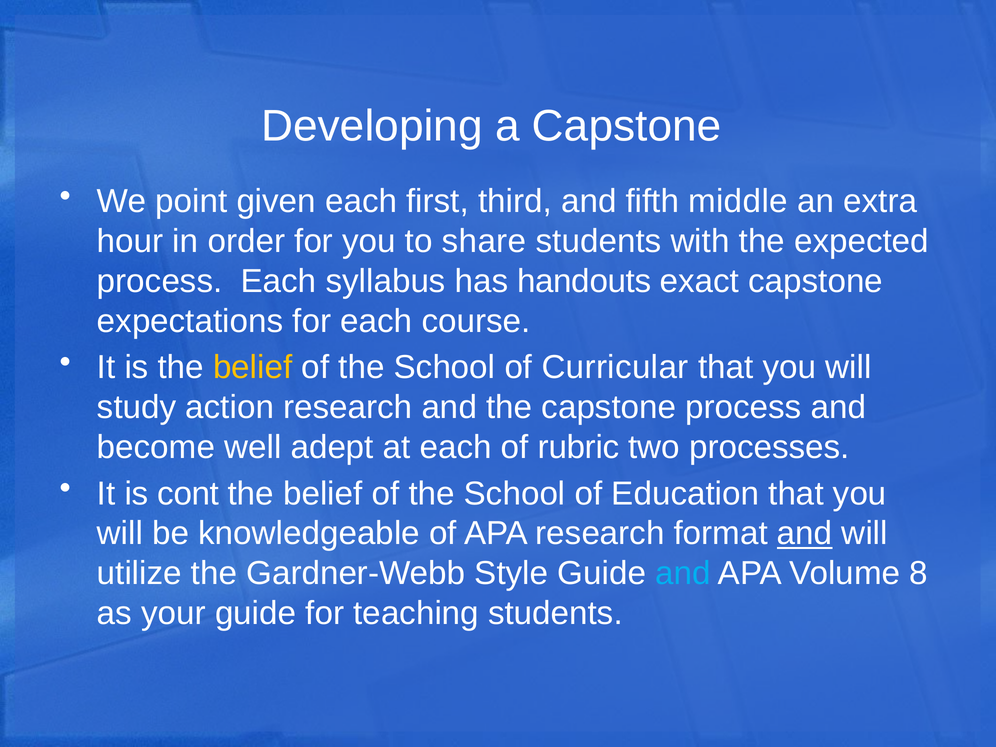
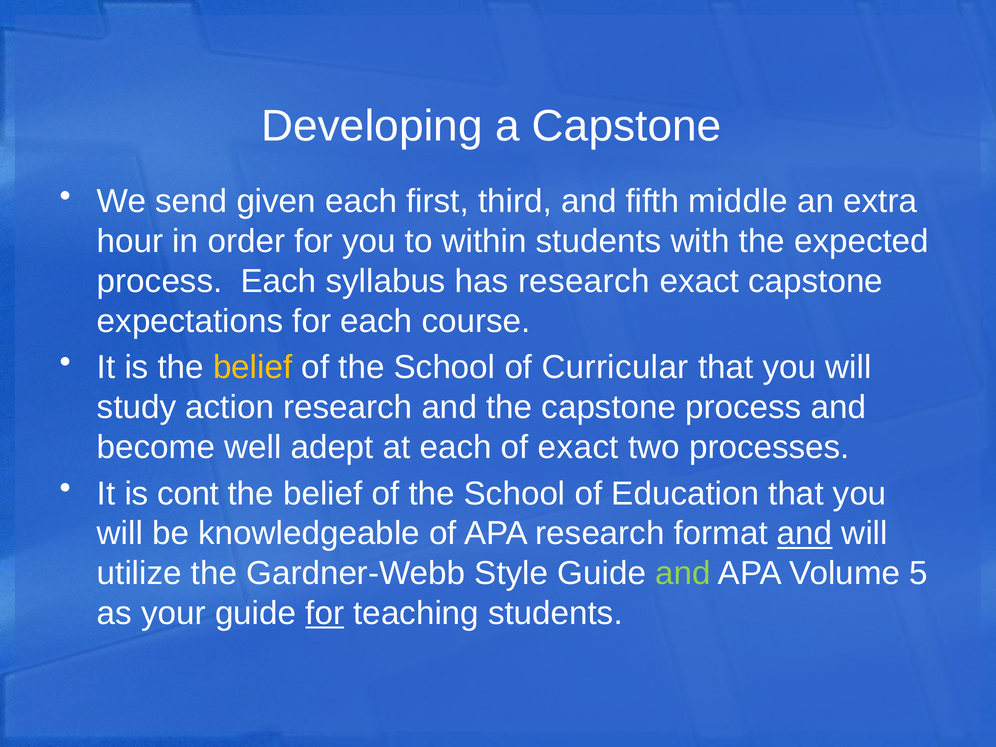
point: point -> send
share: share -> within
has handouts: handouts -> research
of rubric: rubric -> exact
and at (683, 573) colour: light blue -> light green
8: 8 -> 5
for at (325, 613) underline: none -> present
